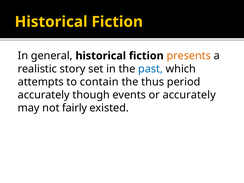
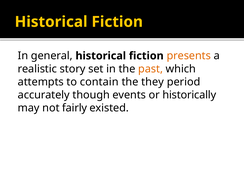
past colour: blue -> orange
thus: thus -> they
or accurately: accurately -> historically
